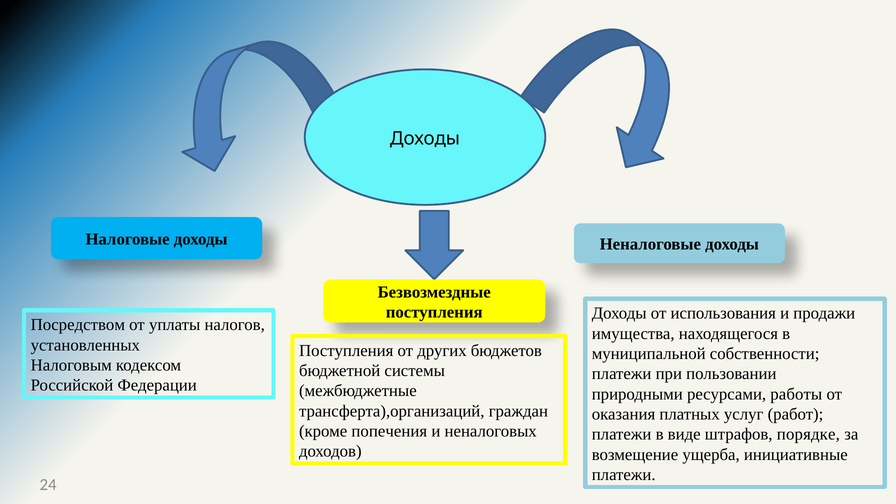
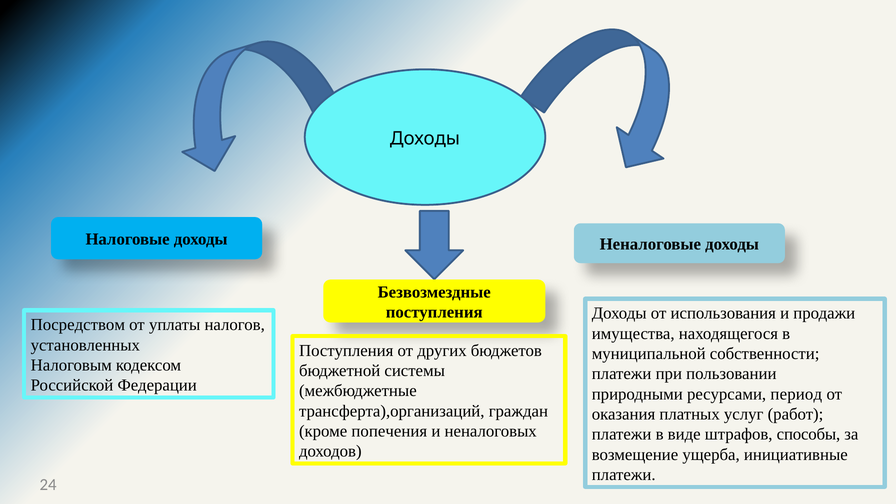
работы: работы -> период
порядке: порядке -> способы
